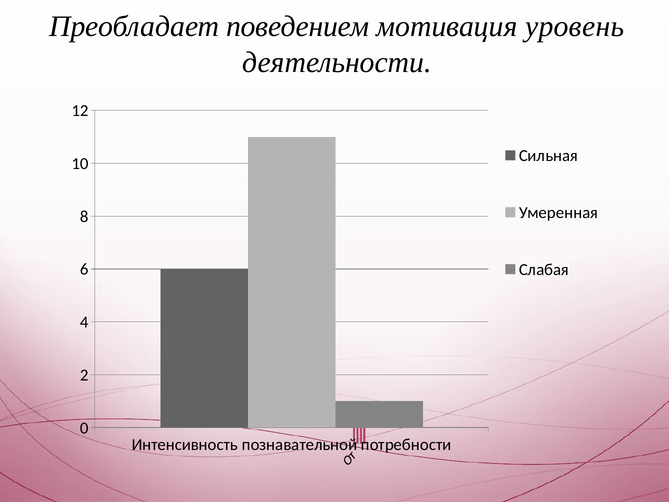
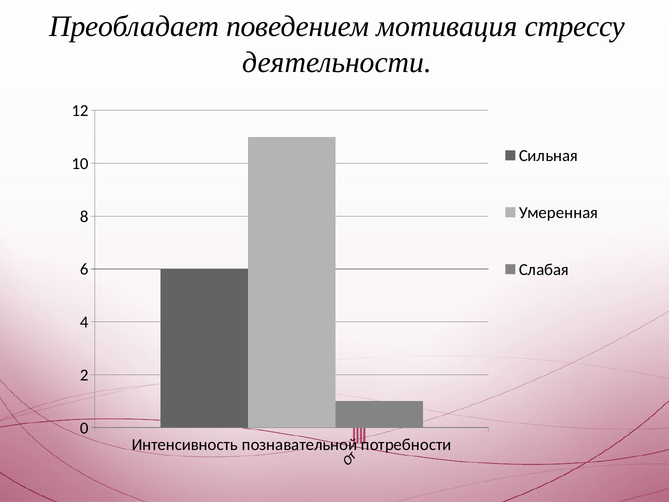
уровень: уровень -> стрессу
